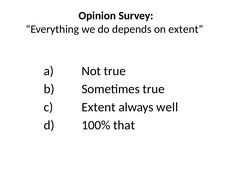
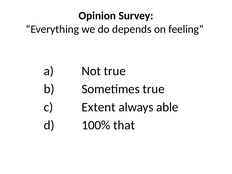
on extent: extent -> feeling
well: well -> able
